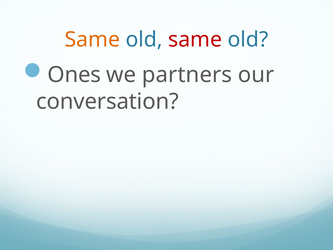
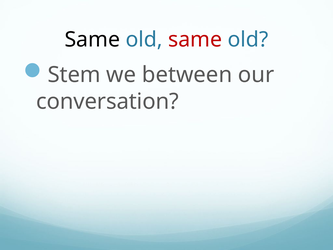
Same at (92, 40) colour: orange -> black
Ones: Ones -> Stem
partners: partners -> between
